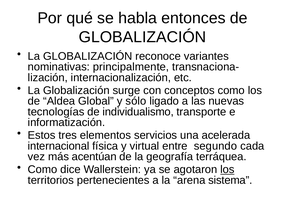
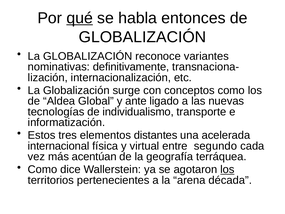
qué underline: none -> present
principalmente: principalmente -> definitivamente
sólo: sólo -> ante
servicios: servicios -> distantes
sistema: sistema -> década
